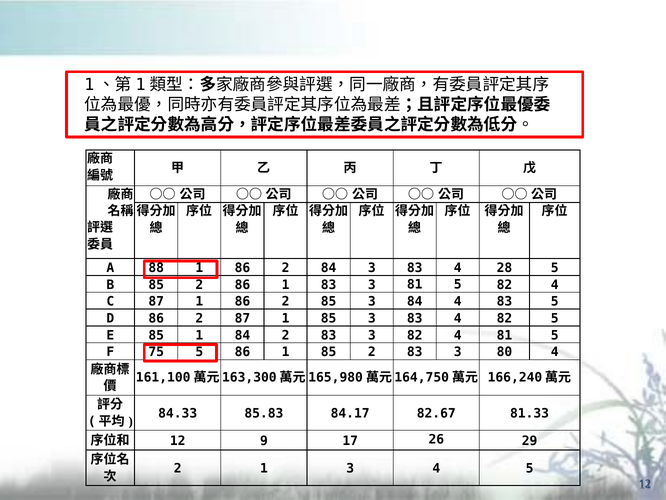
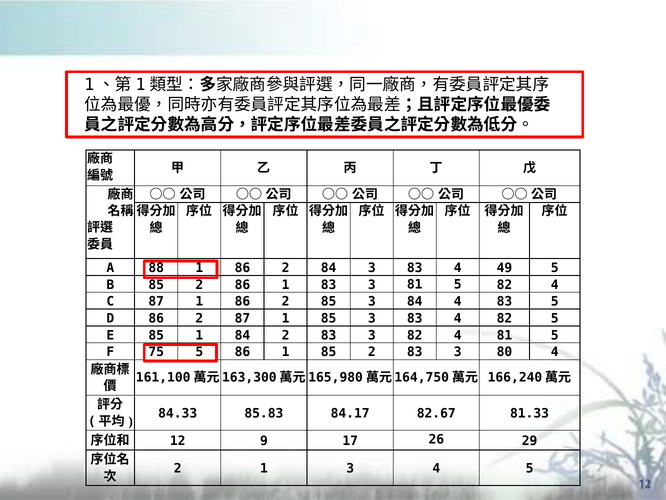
28: 28 -> 49
